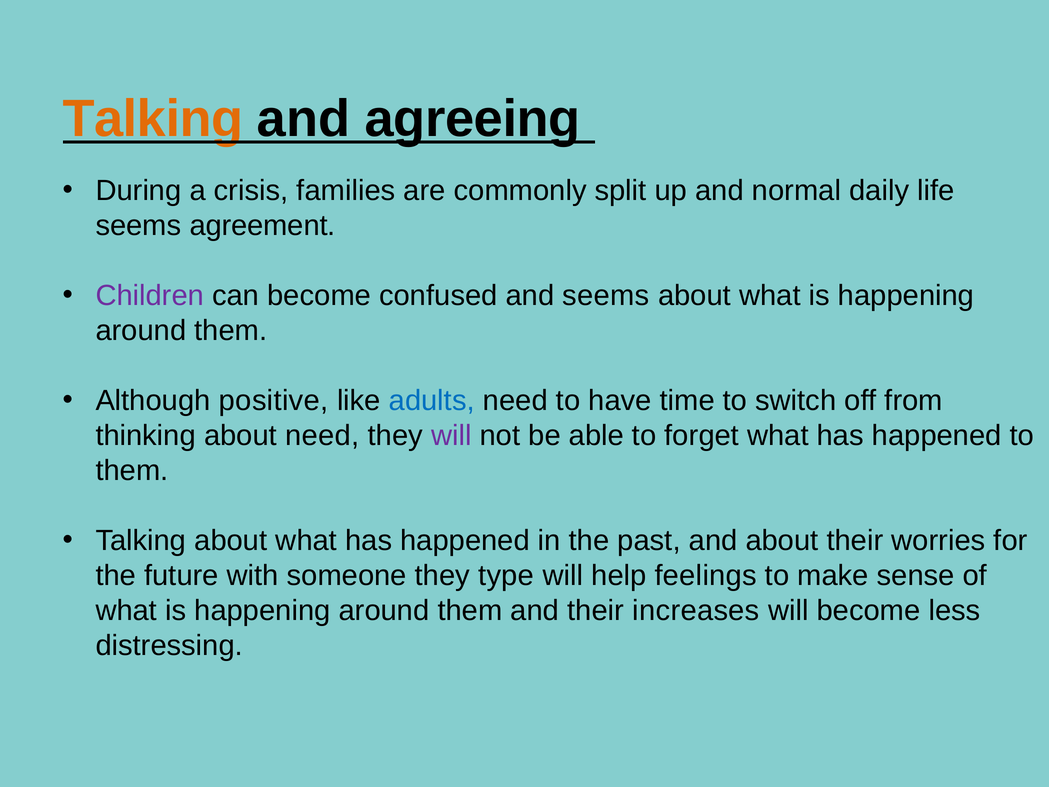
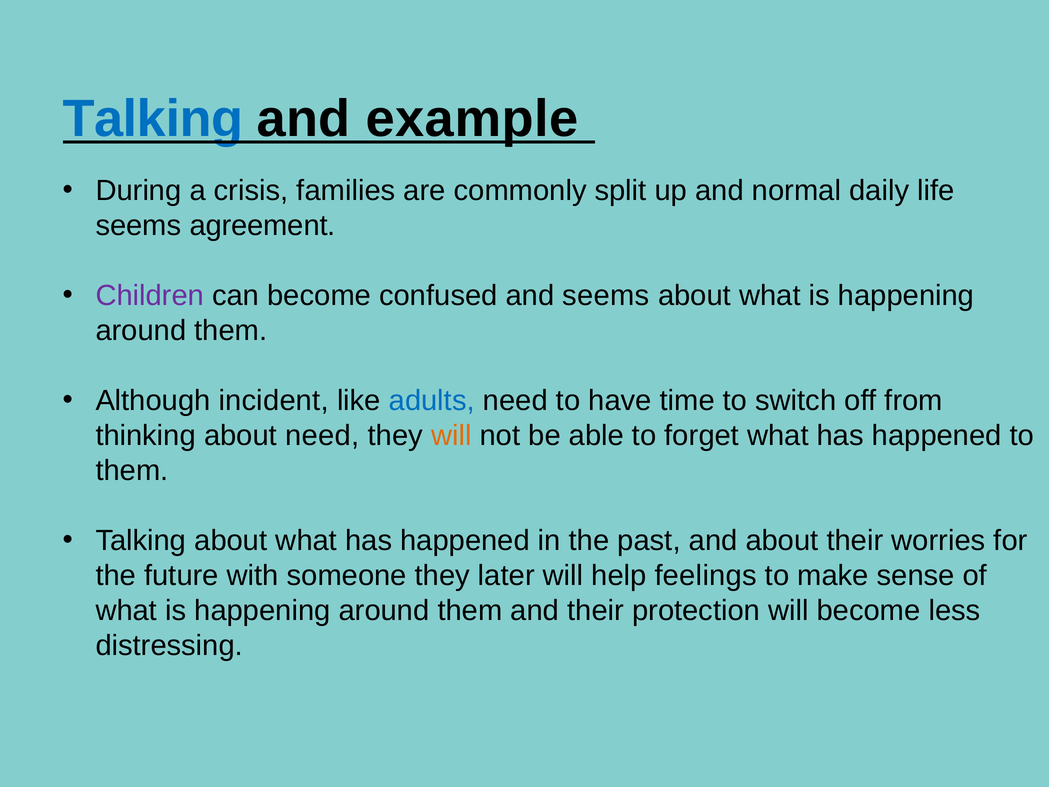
Talking at (153, 119) colour: orange -> blue
agreeing: agreeing -> example
positive: positive -> incident
will at (451, 436) colour: purple -> orange
type: type -> later
increases: increases -> protection
